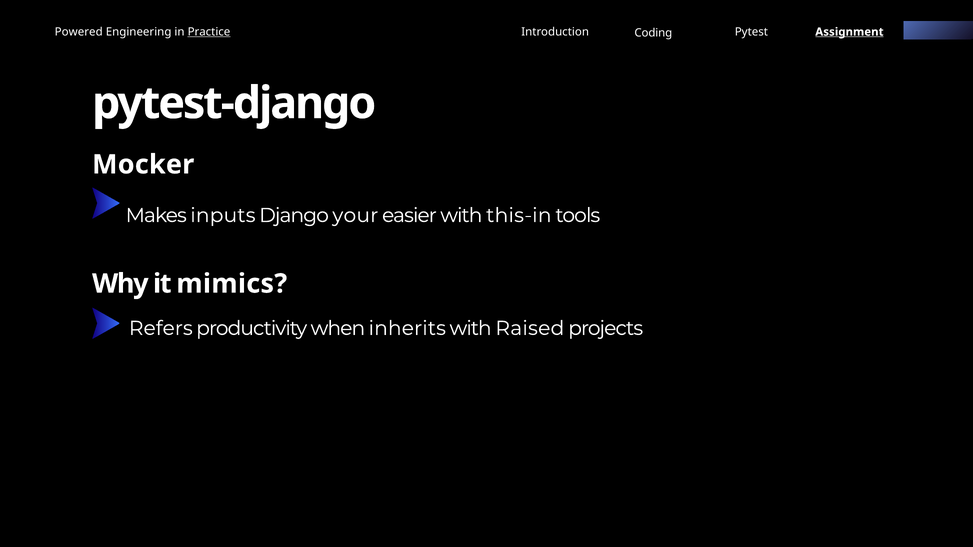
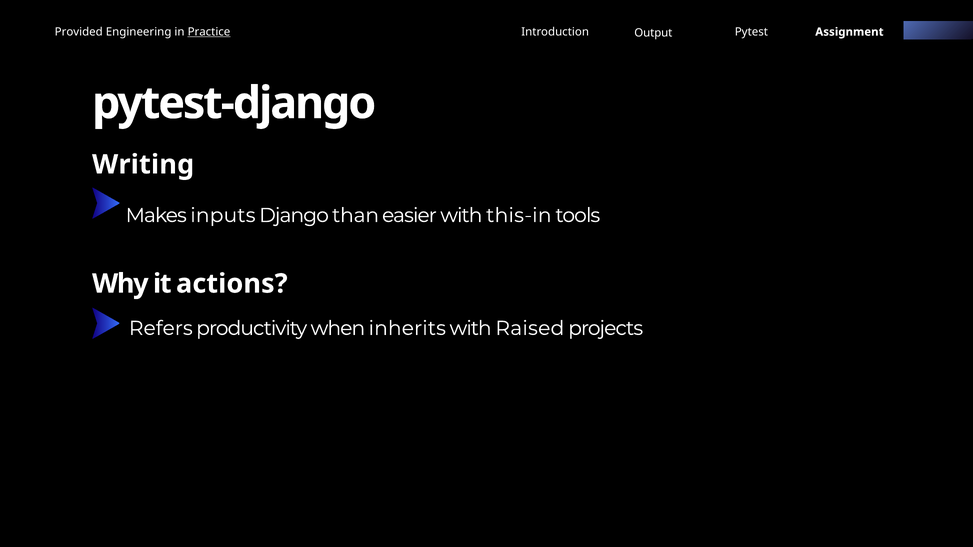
Powered: Powered -> Provided
Coding: Coding -> Output
Assignment underline: present -> none
Mocker: Mocker -> Writing
your: your -> than
mimics: mimics -> actions
